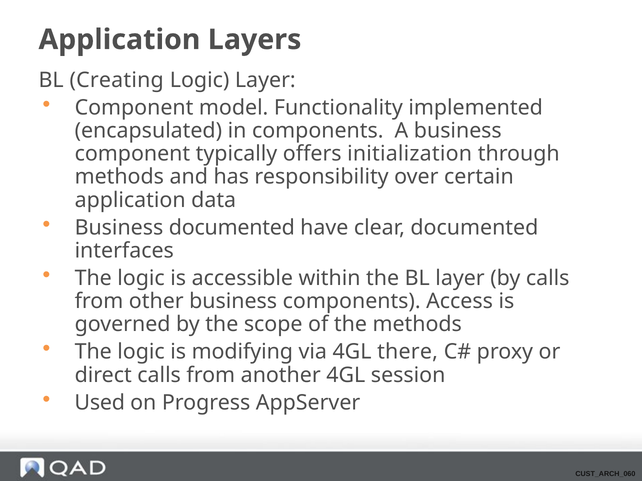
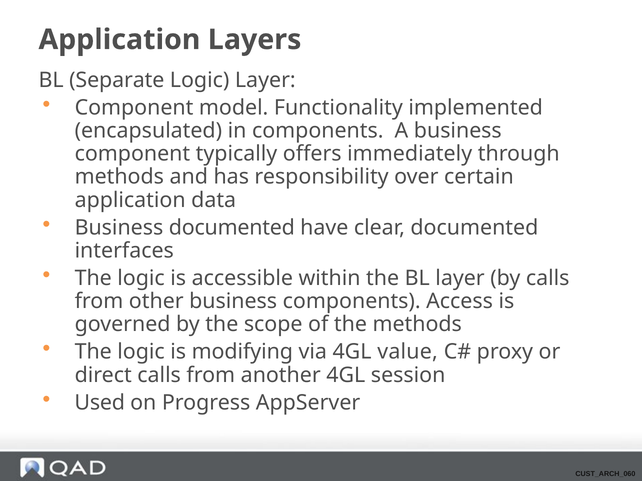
Creating: Creating -> Separate
initialization: initialization -> immediately
there: there -> value
